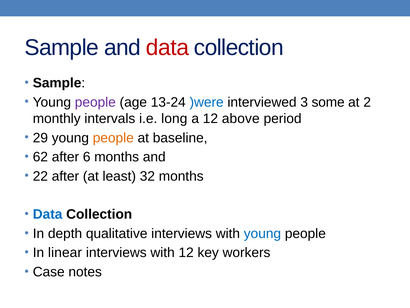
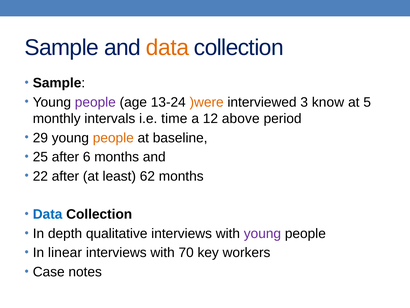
data at (168, 48) colour: red -> orange
)were colour: blue -> orange
some: some -> know
2: 2 -> 5
long: long -> time
62: 62 -> 25
32: 32 -> 62
young at (262, 233) colour: blue -> purple
with 12: 12 -> 70
